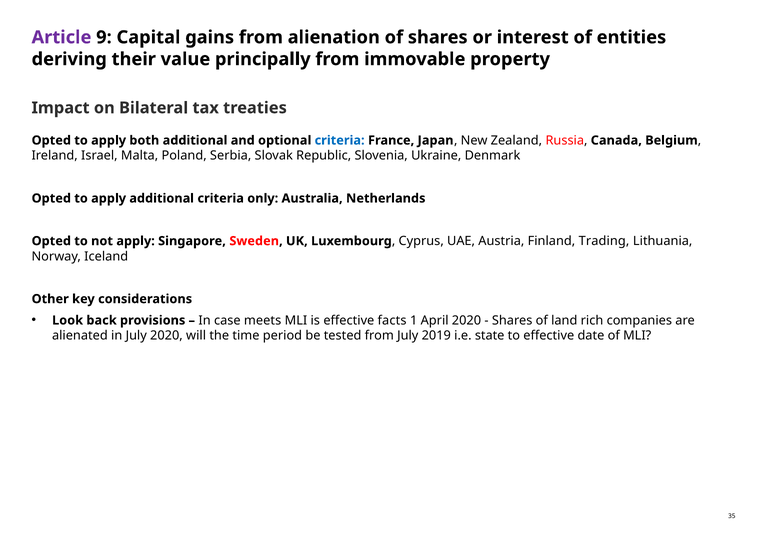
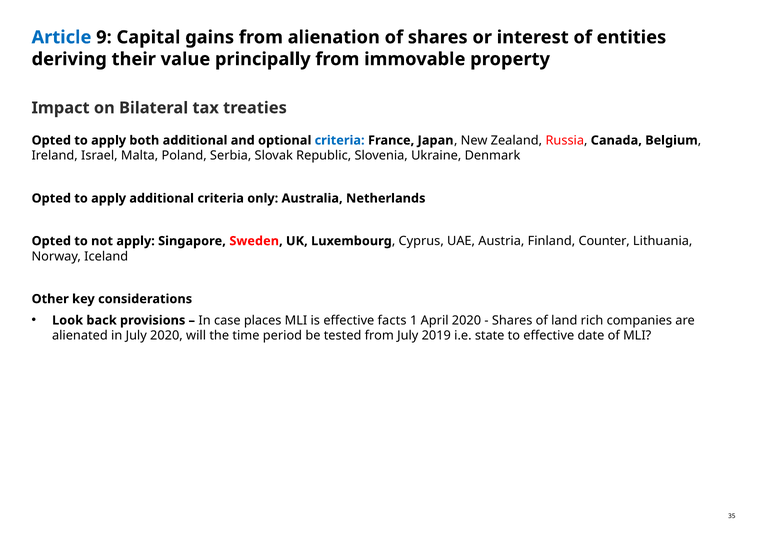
Article colour: purple -> blue
Trading: Trading -> Counter
meets: meets -> places
